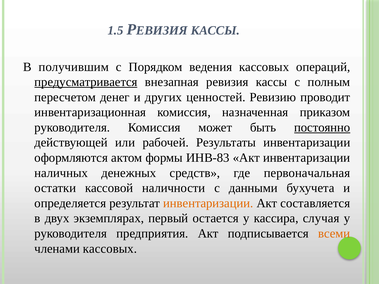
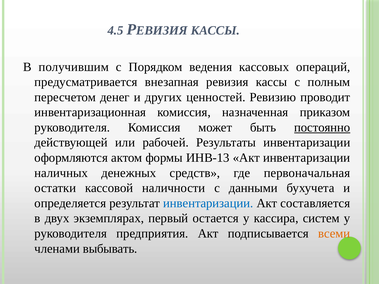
1.5: 1.5 -> 4.5
предусматривается underline: present -> none
ИНВ-83: ИНВ-83 -> ИНВ-13
инвентаризации at (208, 203) colour: orange -> blue
случая: случая -> систем
членами кассовых: кассовых -> выбывать
